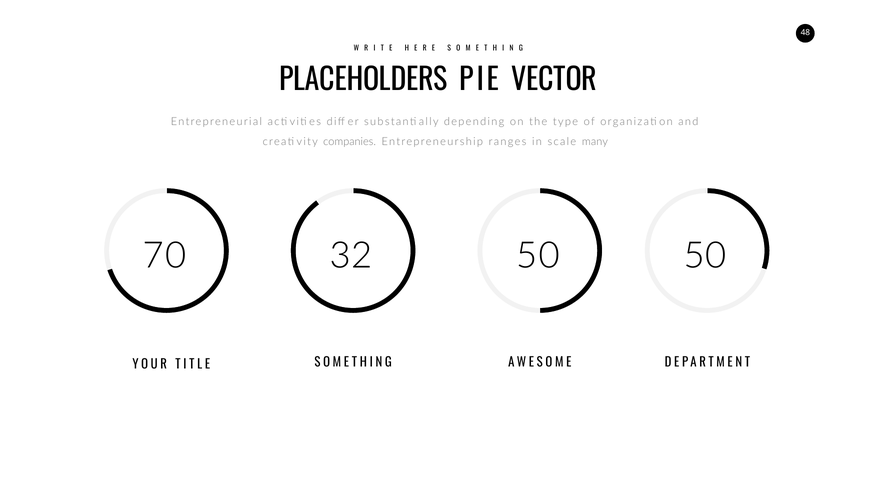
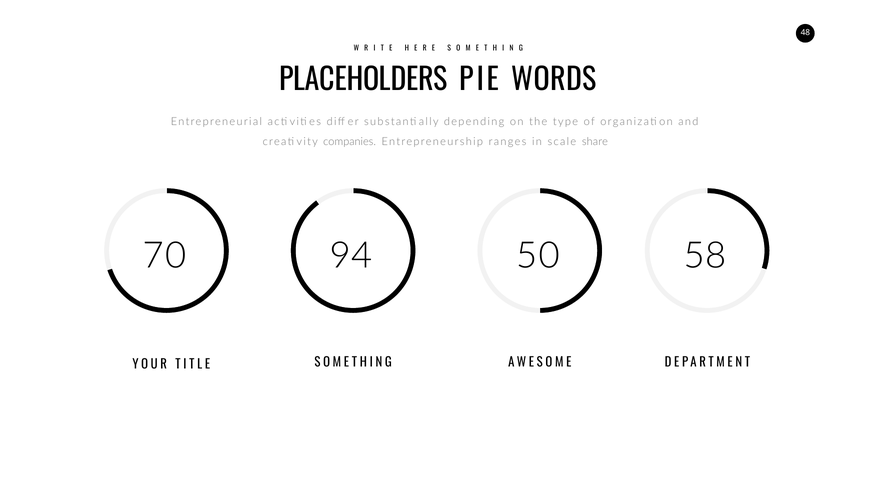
VECTOR: VECTOR -> WORDS
many: many -> share
32: 32 -> 94
50 50: 50 -> 58
